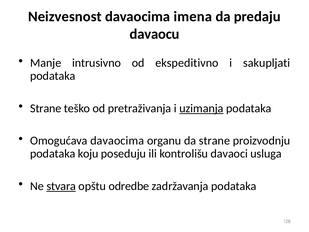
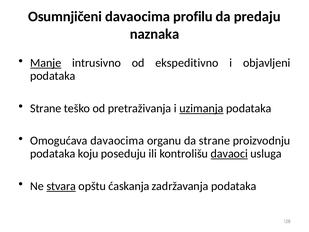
Neizvesnost: Neizvesnost -> Osumnjičeni
imena: imena -> profilu
davaocu: davaocu -> naznaka
Manje underline: none -> present
sakupljati: sakupljati -> objavljeni
davaoci underline: none -> present
odredbe: odredbe -> ćaskanja
